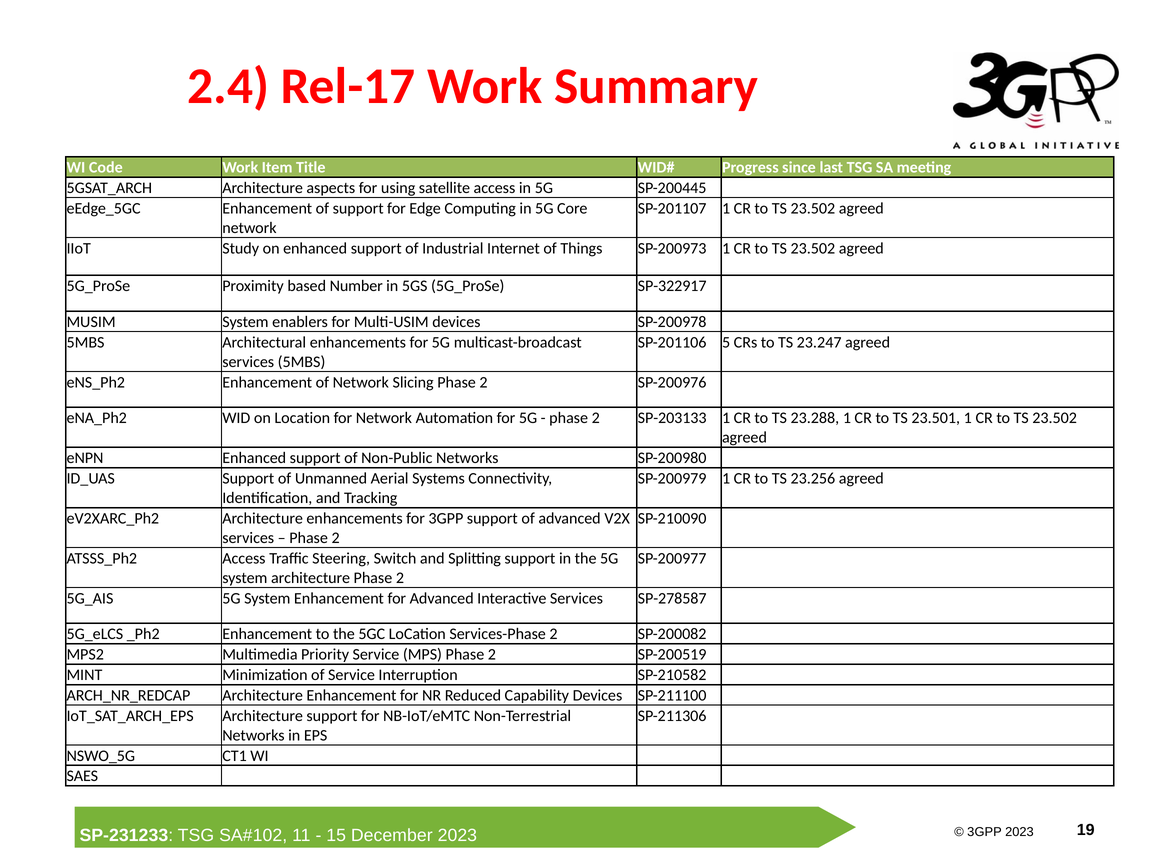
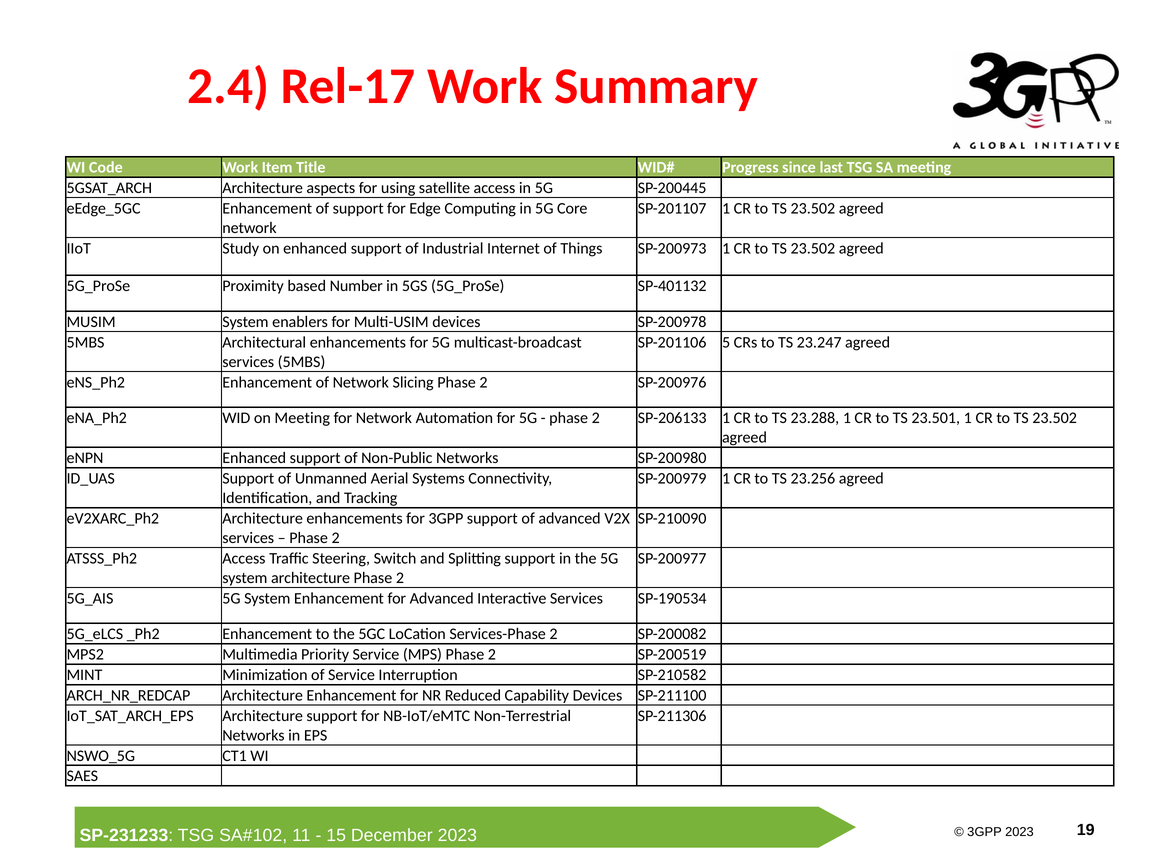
SP-322917: SP-322917 -> SP-401132
on Location: Location -> Meeting
SP-203133: SP-203133 -> SP-206133
SP-278587: SP-278587 -> SP-190534
